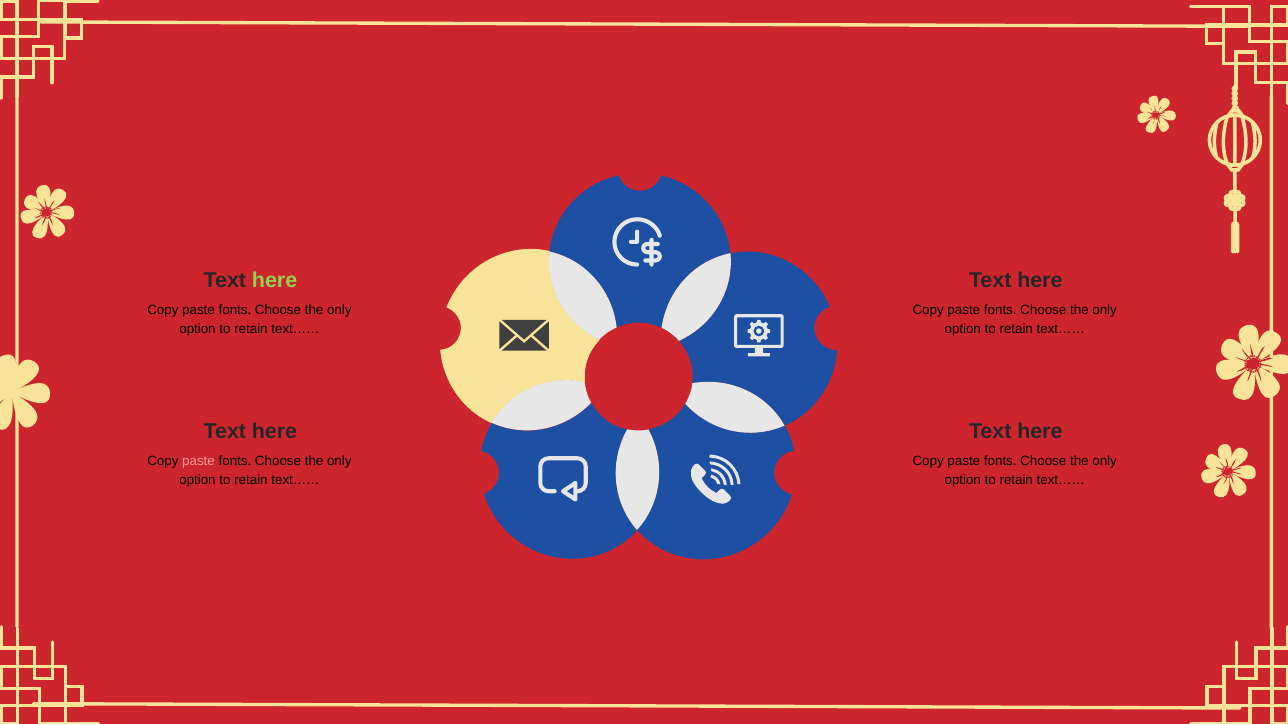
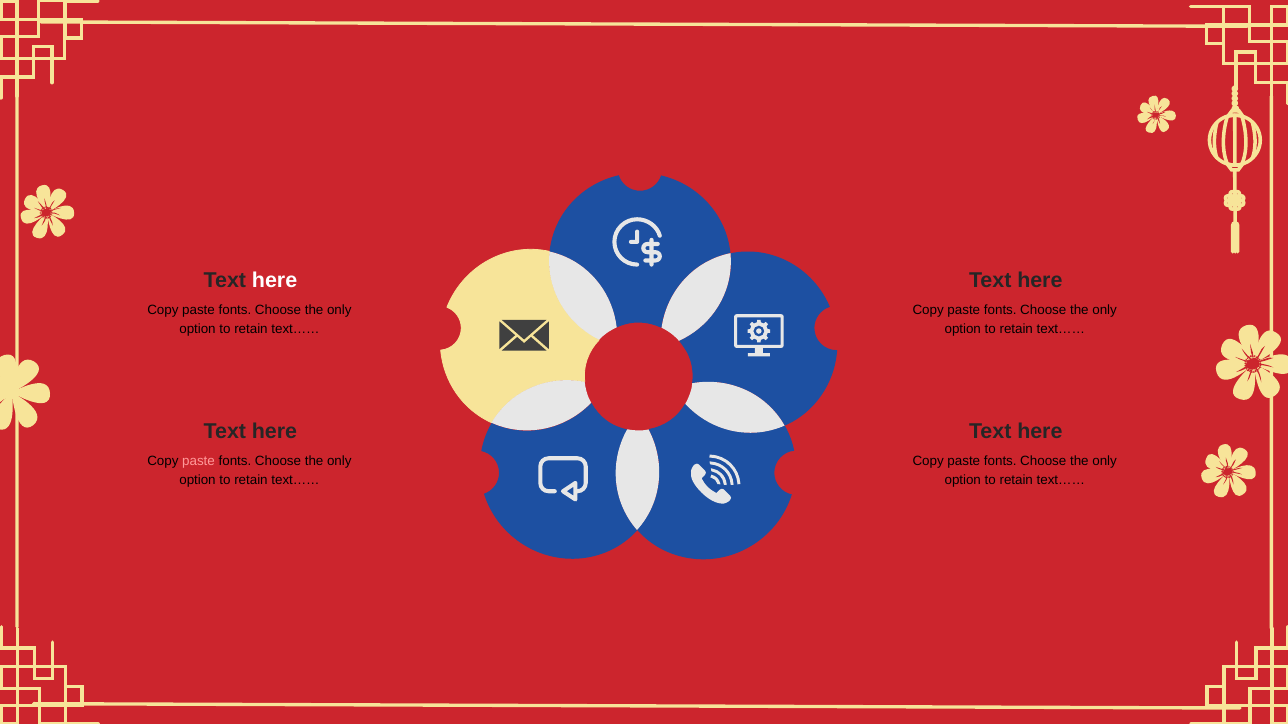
here at (275, 281) colour: light green -> white
